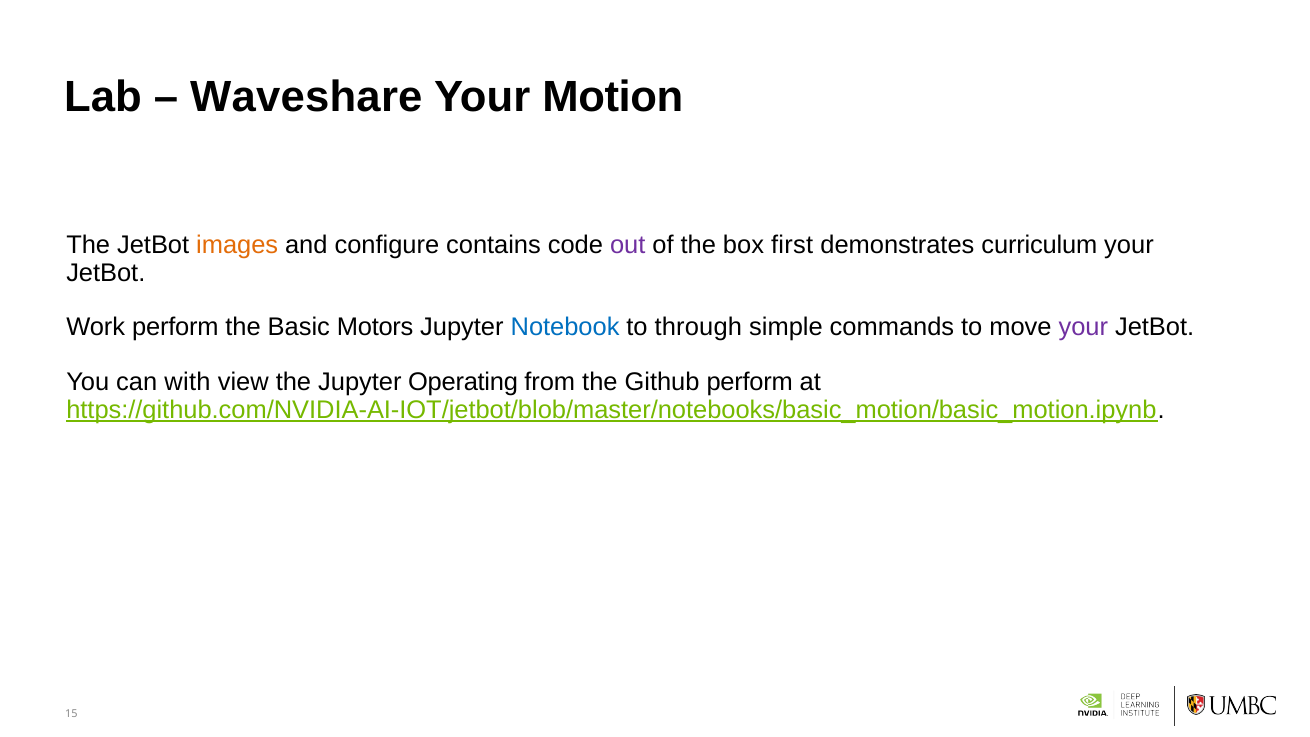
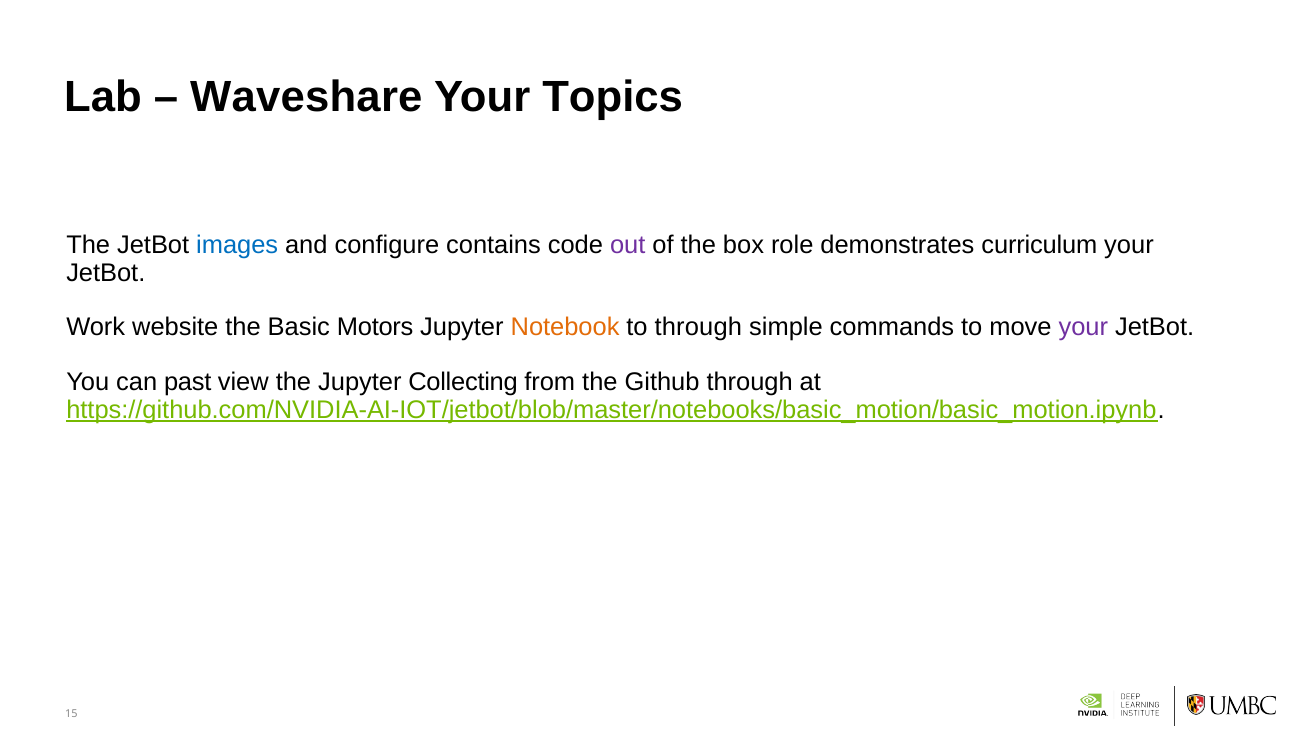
Motion: Motion -> Topics
images colour: orange -> blue
first: first -> role
Work perform: perform -> website
Notebook colour: blue -> orange
with: with -> past
Operating: Operating -> Collecting
Github perform: perform -> through
